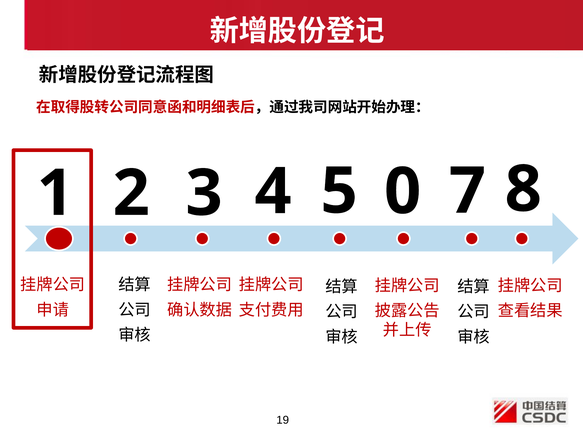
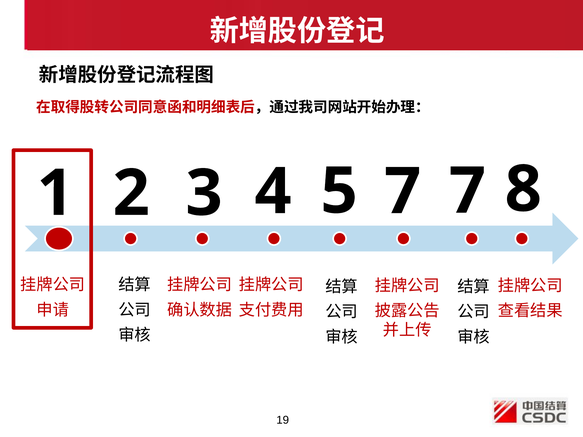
5 0: 0 -> 7
